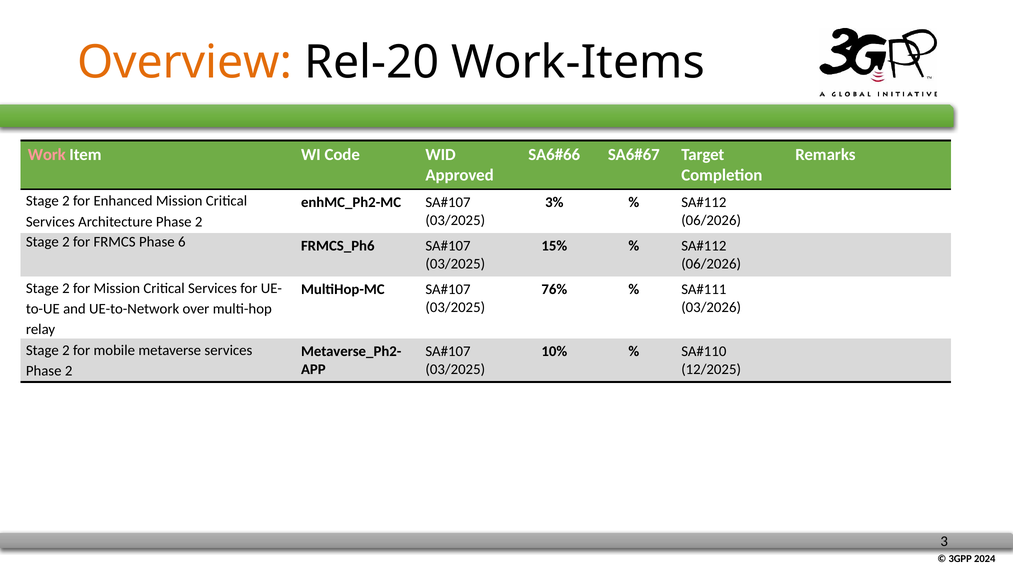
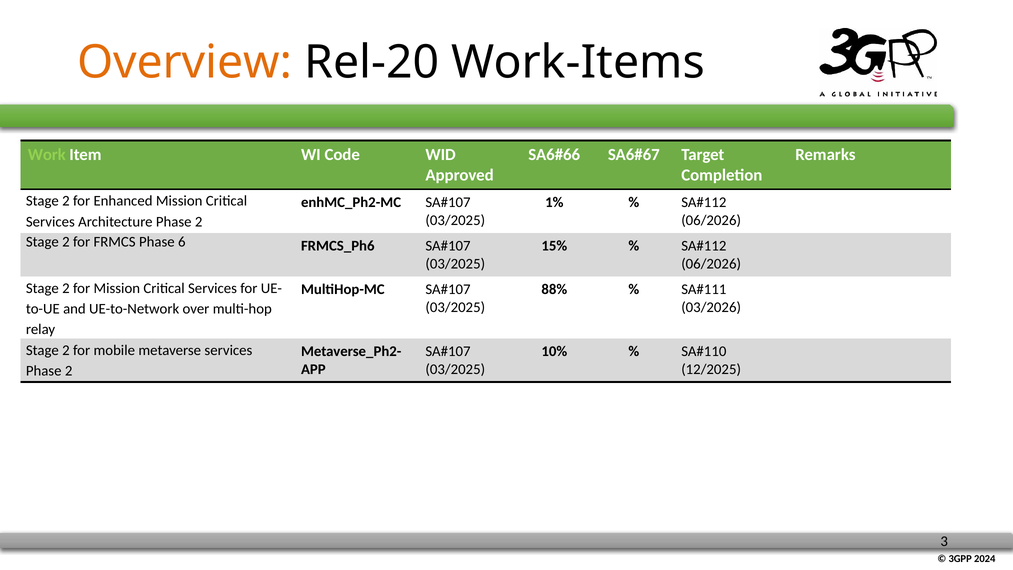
Work colour: pink -> light green
3%: 3% -> 1%
76%: 76% -> 88%
